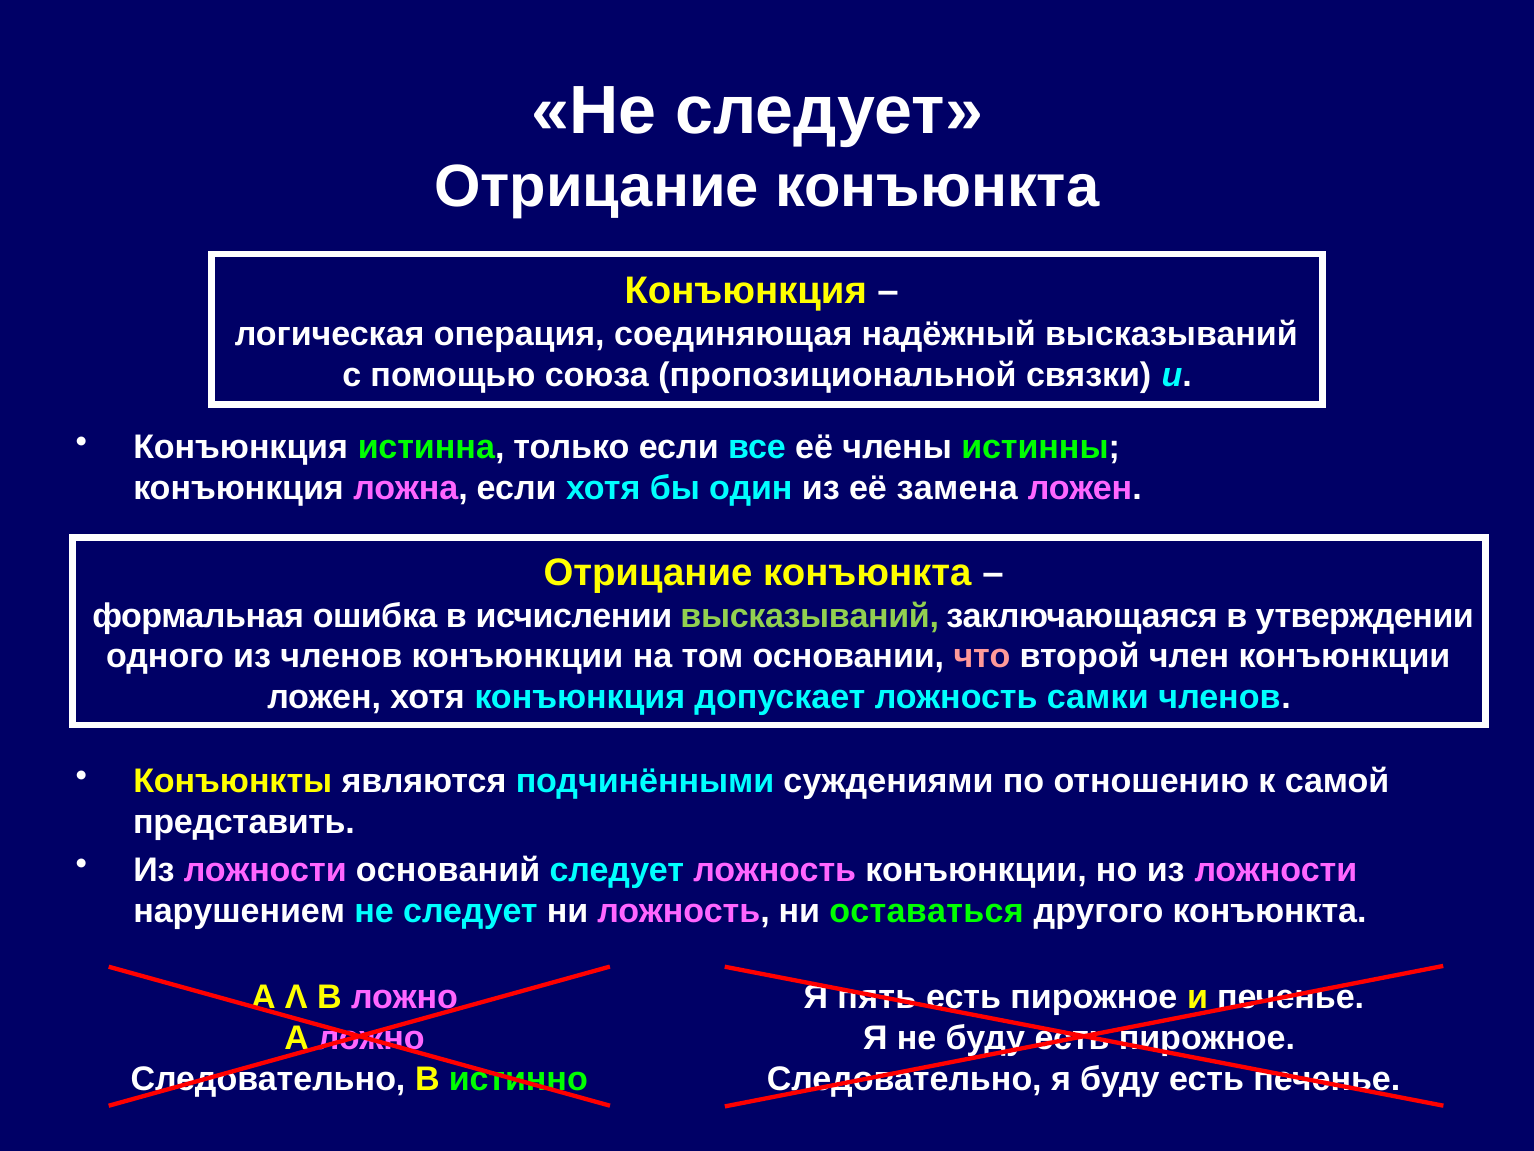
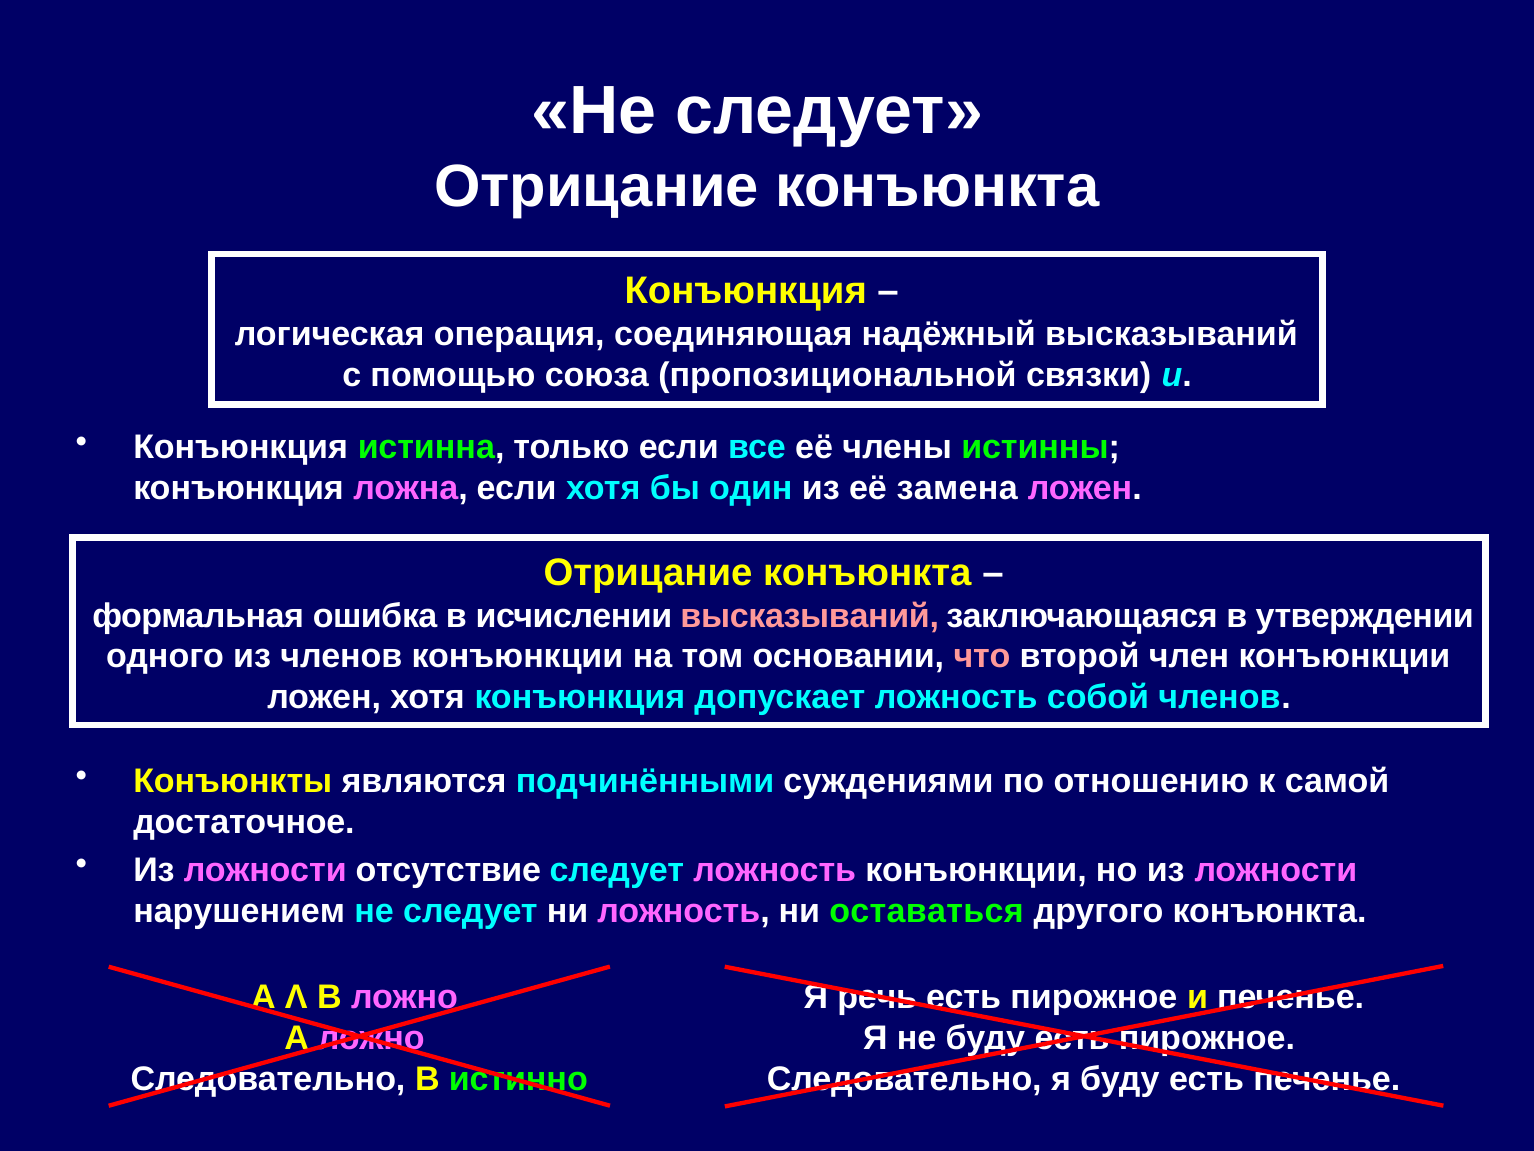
высказываний at (810, 616) colour: light green -> pink
самки: самки -> собой
представить: представить -> достаточное
оснований: оснований -> отсутствие
пять: пять -> речь
